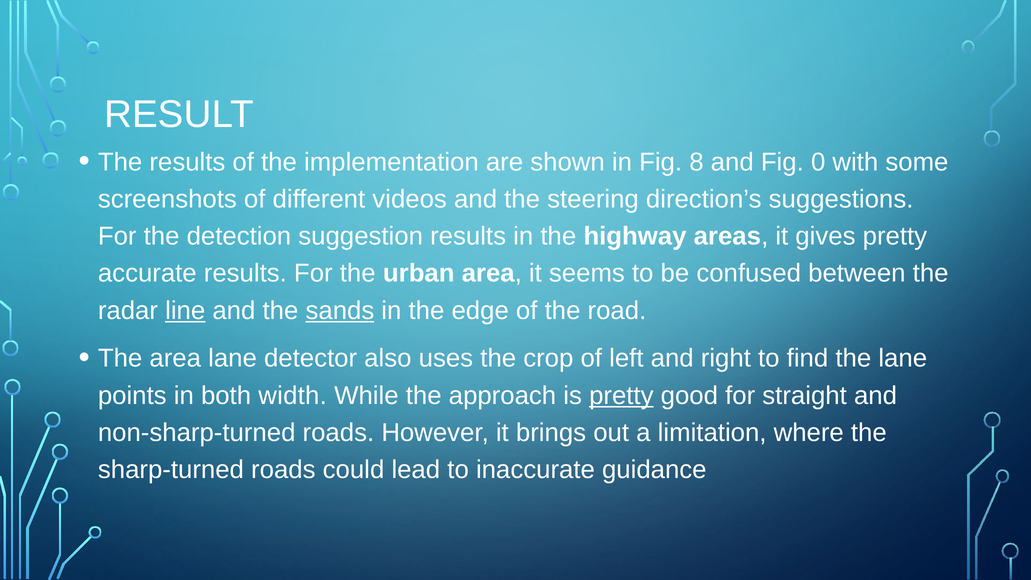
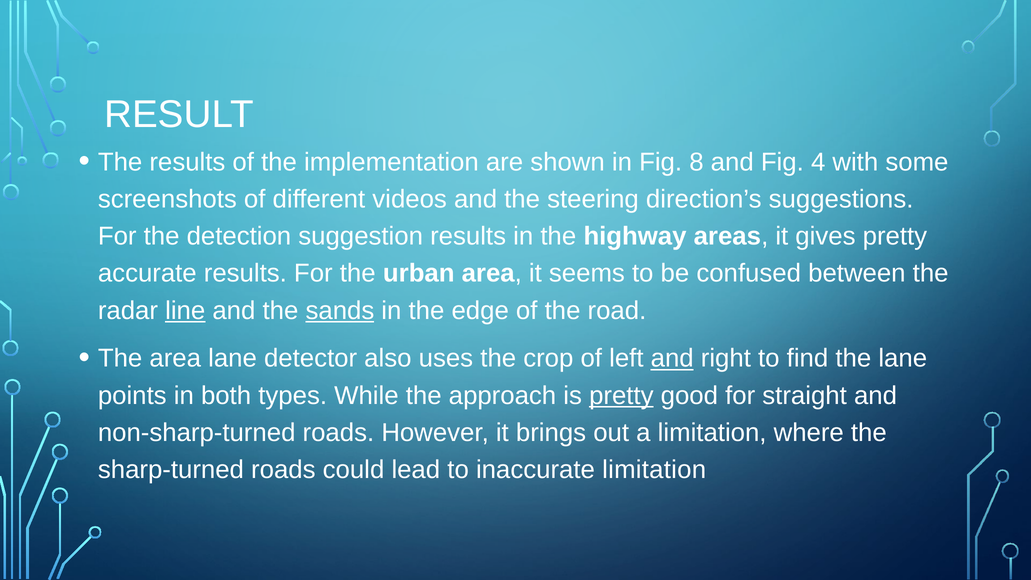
0: 0 -> 4
and at (672, 358) underline: none -> present
width: width -> types
inaccurate guidance: guidance -> limitation
